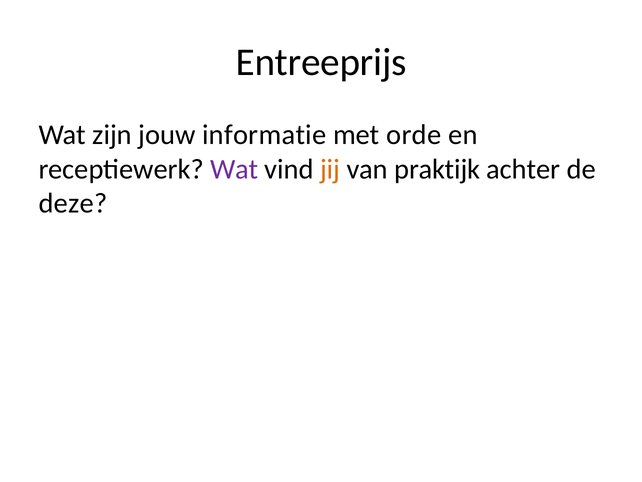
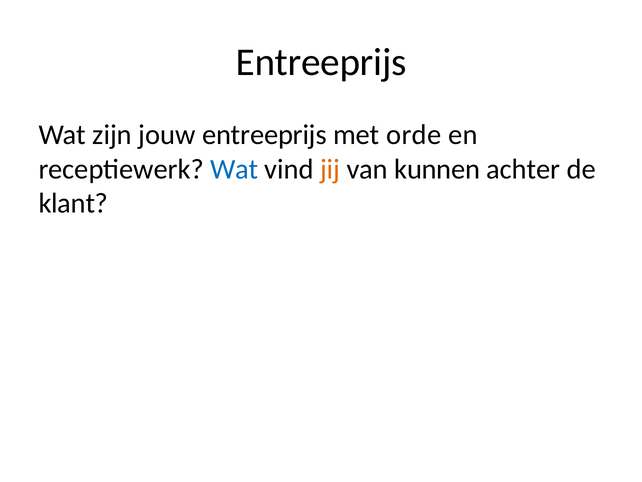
jouw informatie: informatie -> entreeprijs
Wat at (234, 169) colour: purple -> blue
praktijk: praktijk -> kunnen
deze: deze -> klant
